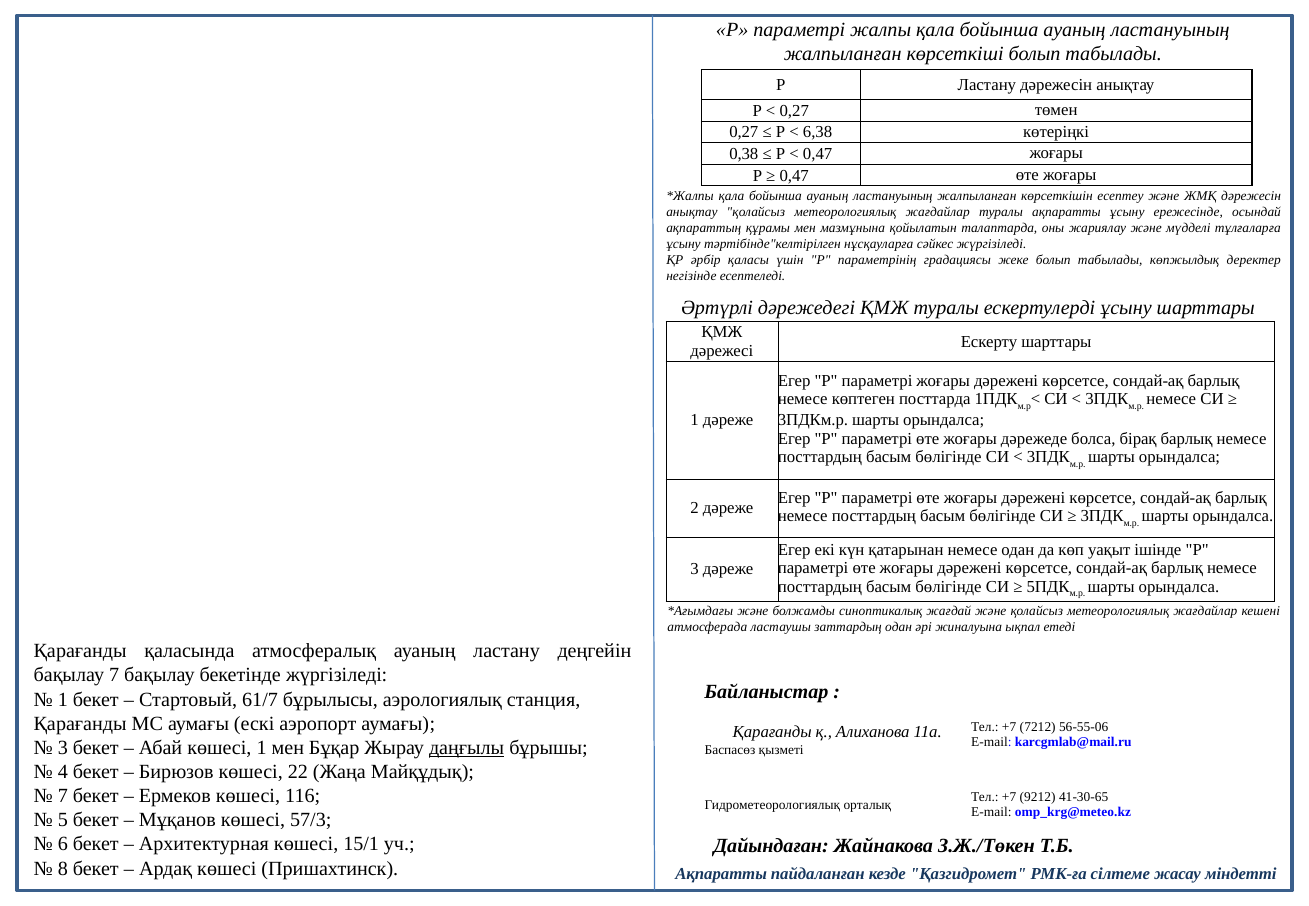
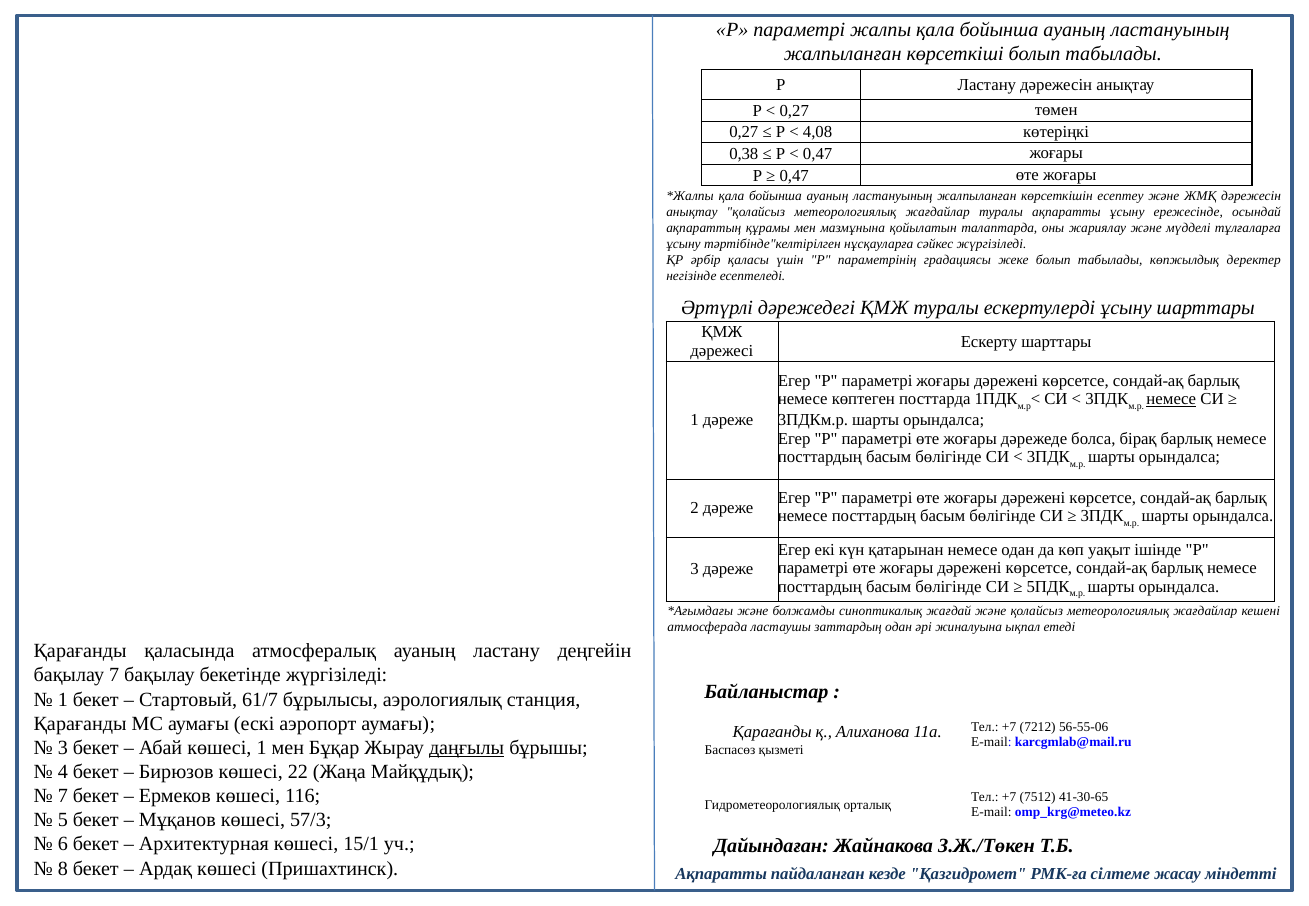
6,38: 6,38 -> 4,08
немесе at (1171, 399) underline: none -> present
9212: 9212 -> 7512
